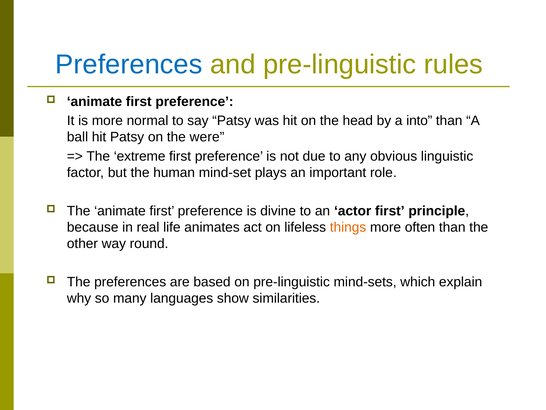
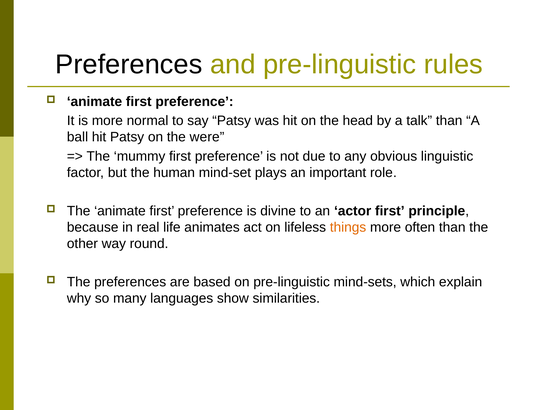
Preferences at (129, 64) colour: blue -> black
into: into -> talk
extreme: extreme -> mummy
